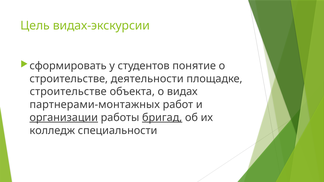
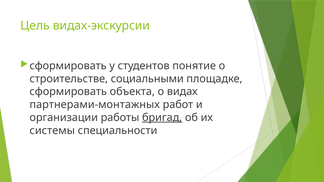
деятельности: деятельности -> социальными
строительстве at (68, 92): строительстве -> сформировать
организации underline: present -> none
колледж: колледж -> системы
